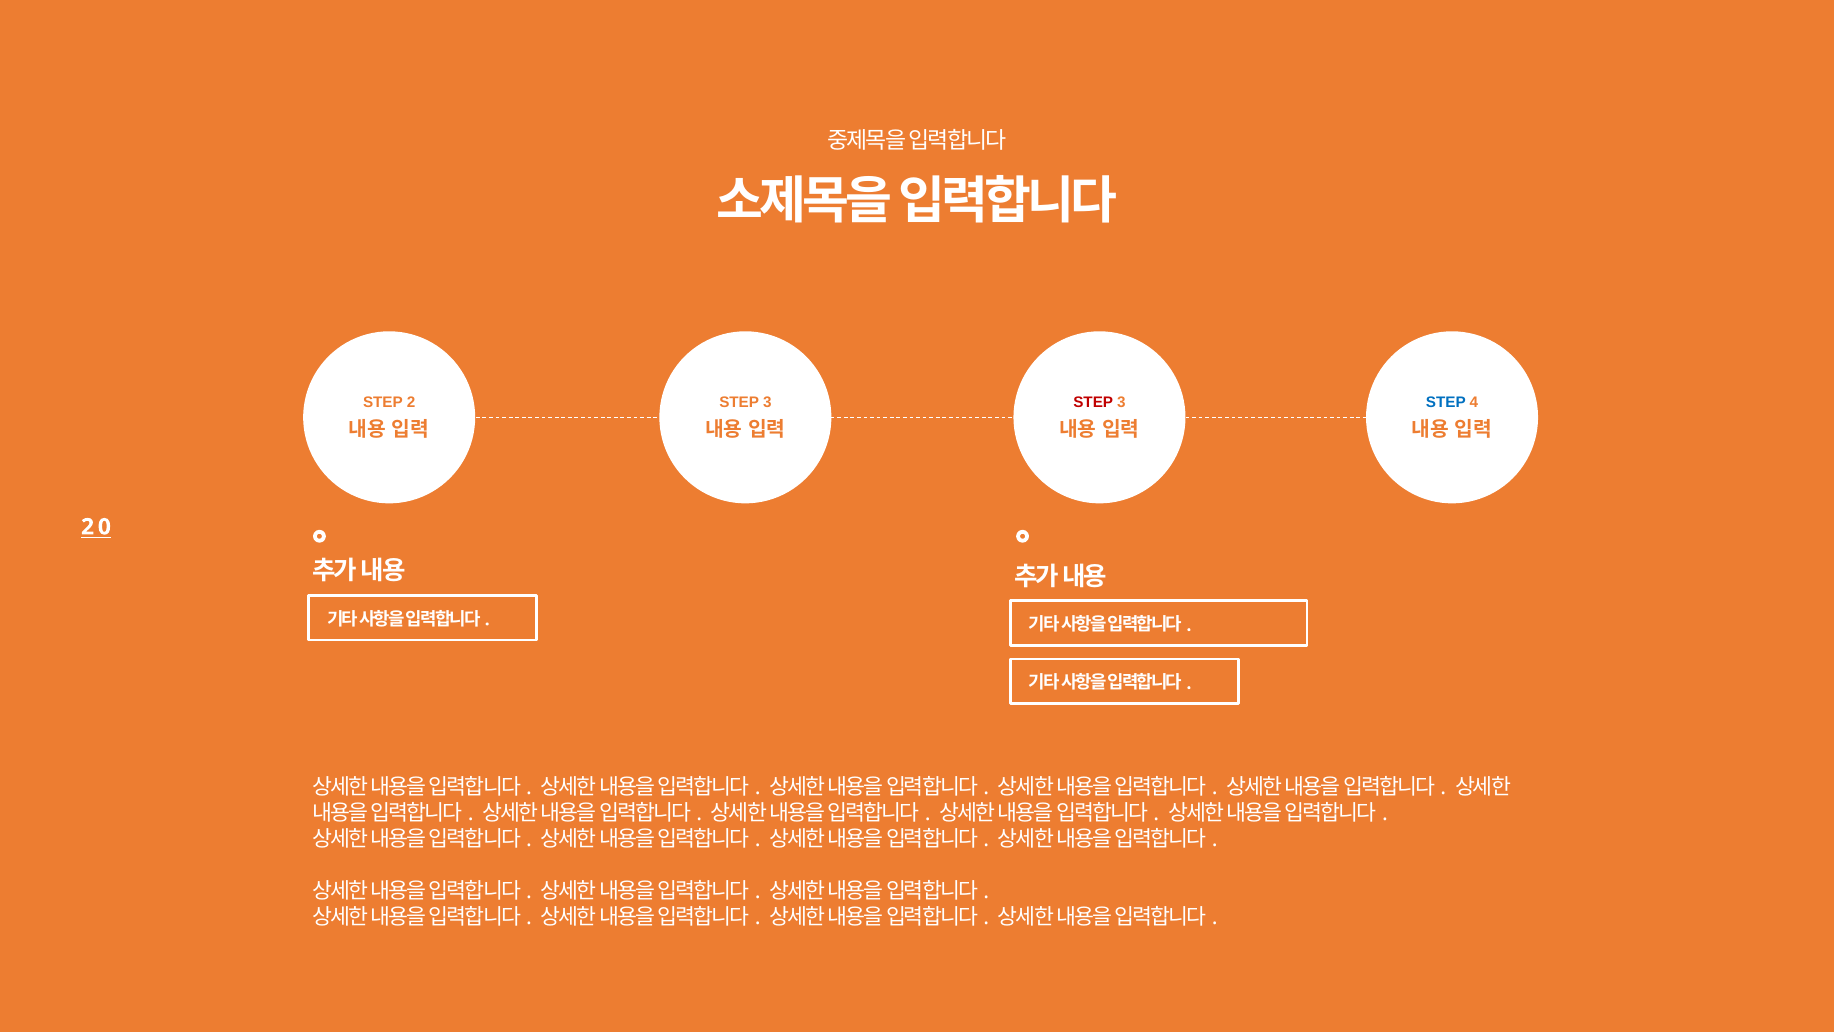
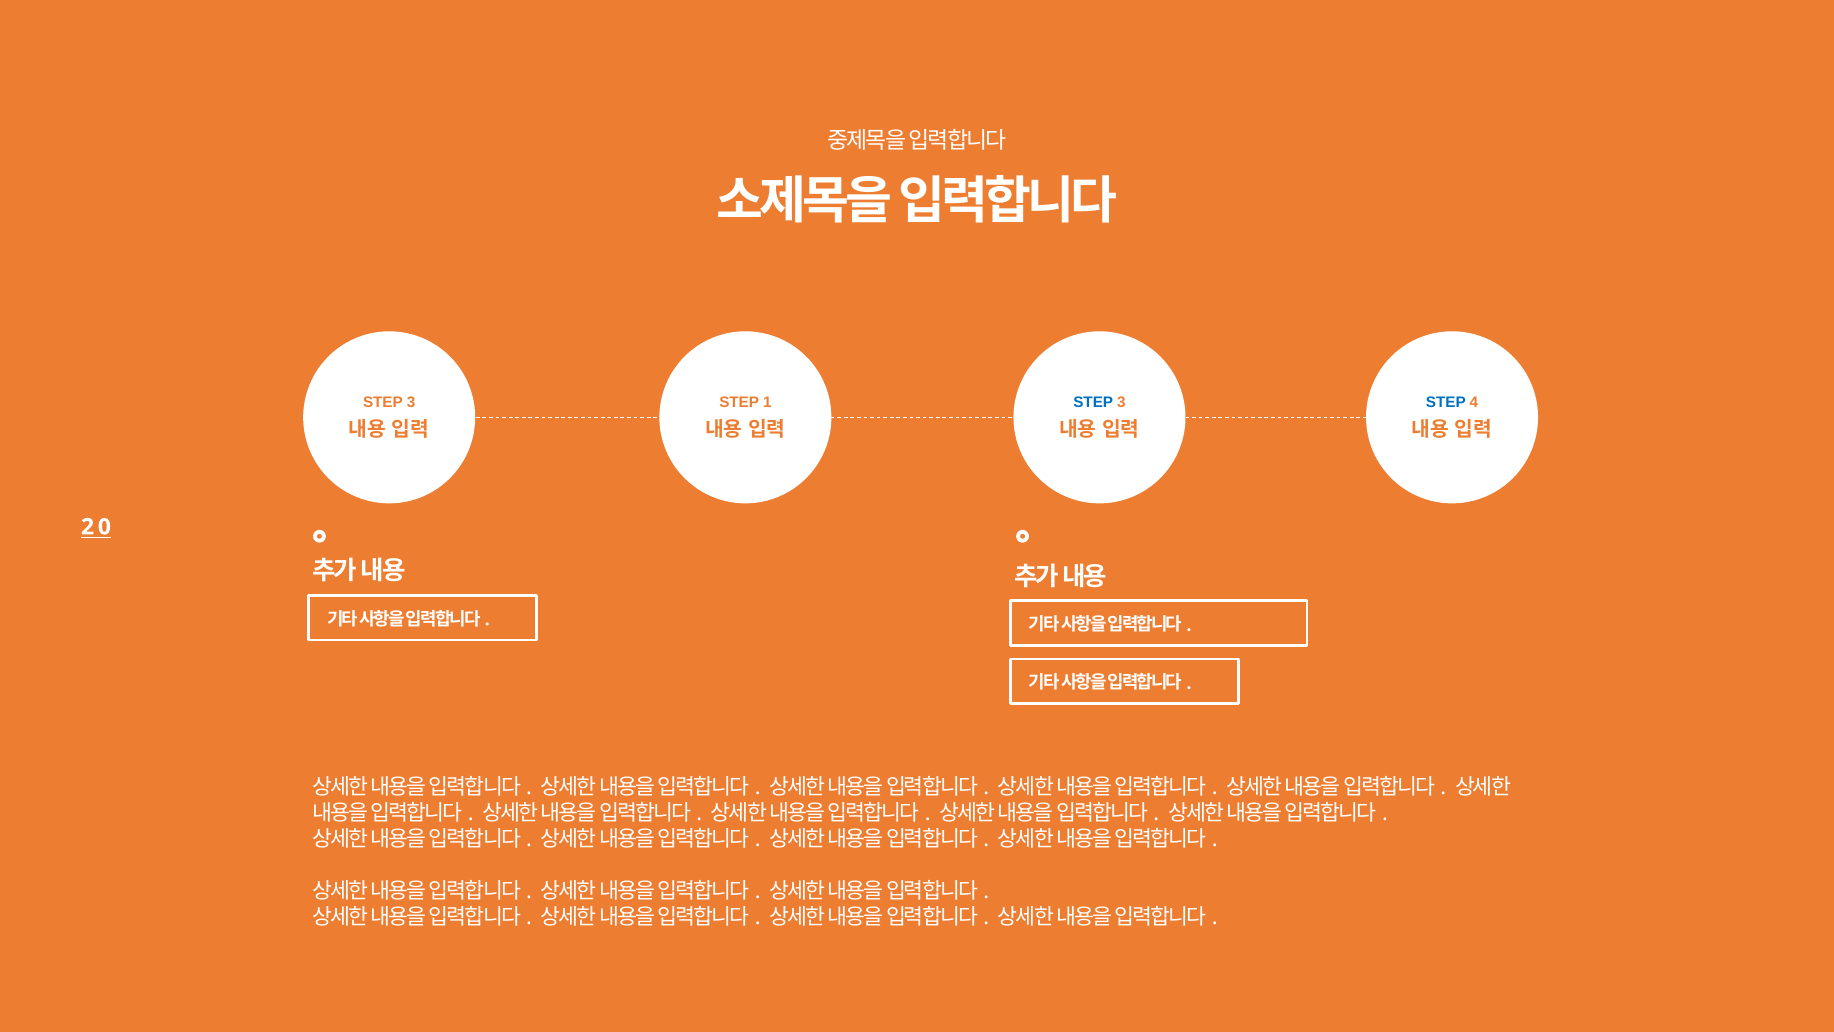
2 at (411, 402): 2 -> 3
3 at (767, 402): 3 -> 1
STEP at (1093, 402) colour: red -> blue
